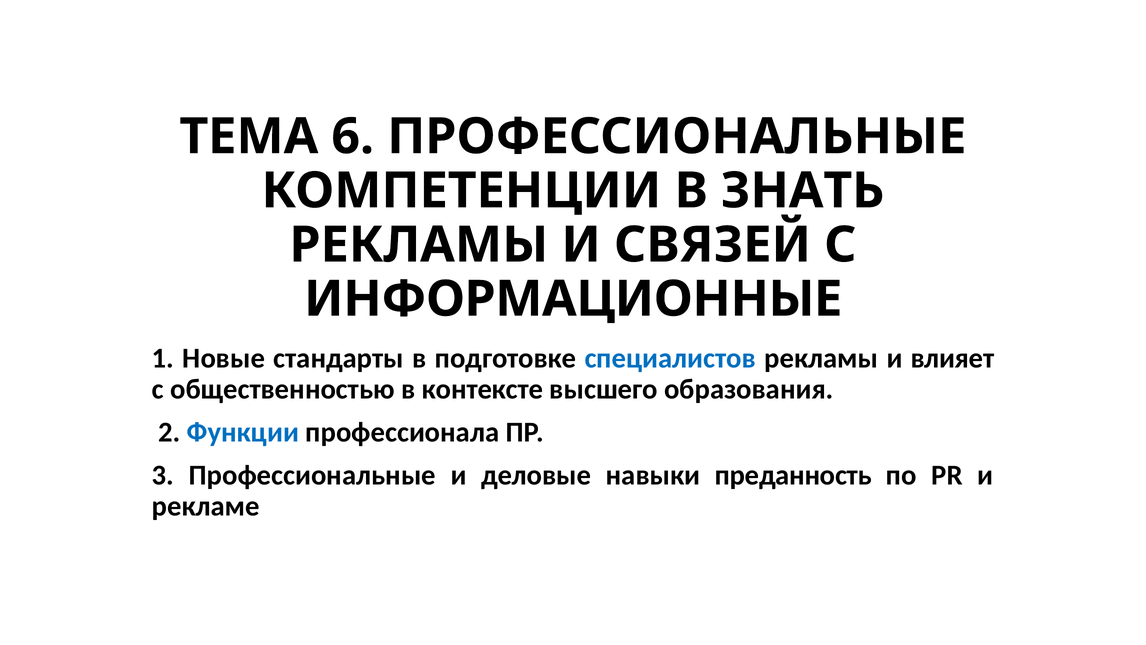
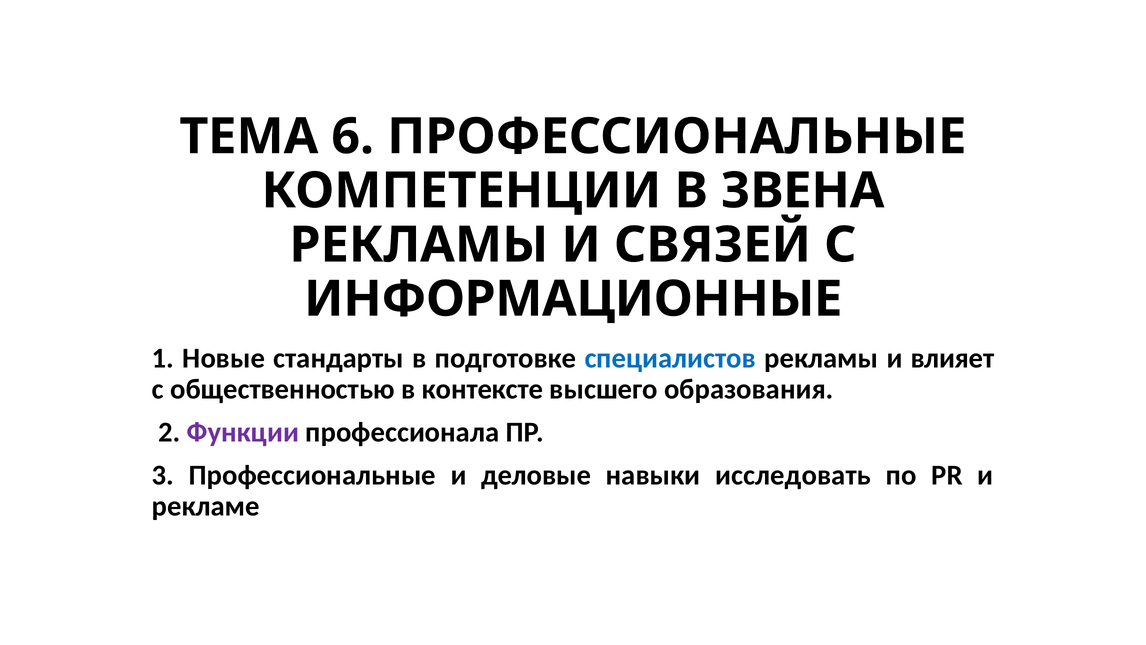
ЗНАТЬ: ЗНАТЬ -> ЗВЕНА
Функции colour: blue -> purple
преданность: преданность -> исследовать
